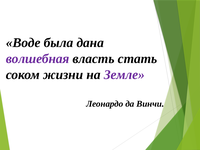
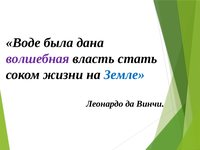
Земле colour: purple -> blue
